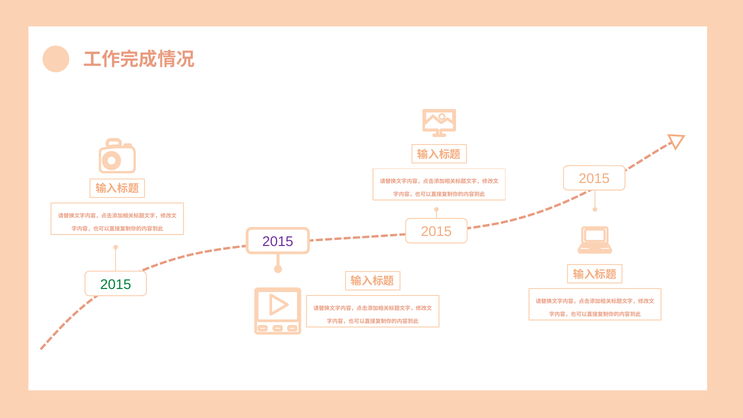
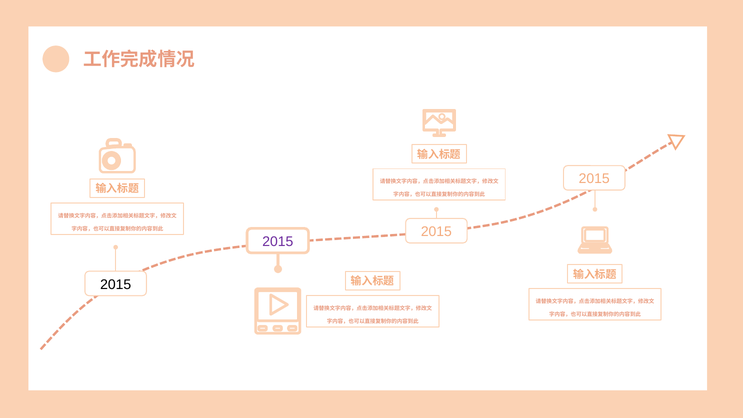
2015 at (116, 284) colour: green -> black
